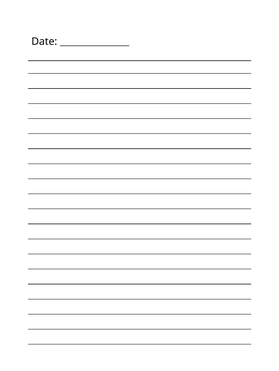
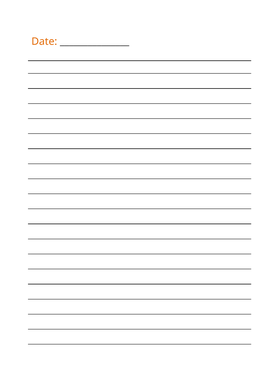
Date colour: black -> orange
